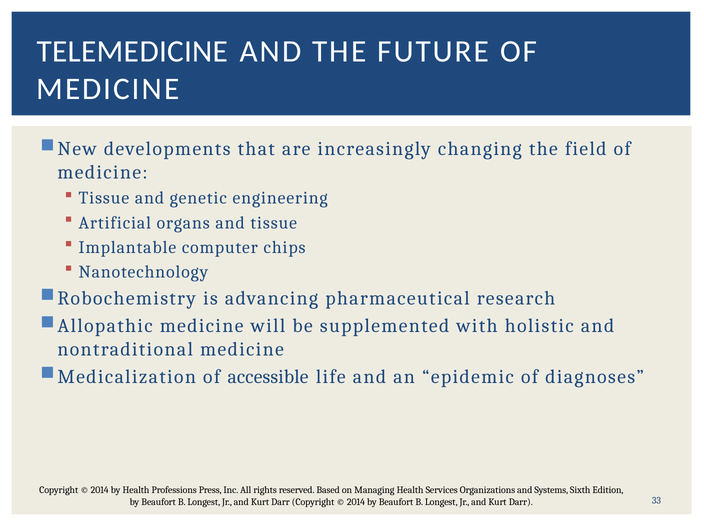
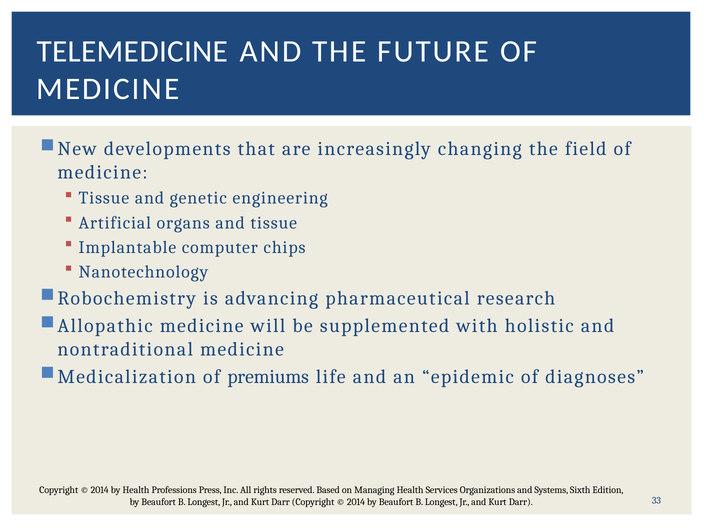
accessible: accessible -> premiums
